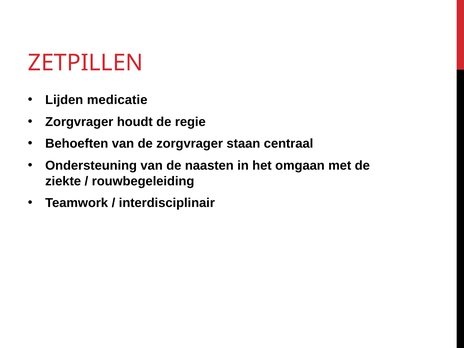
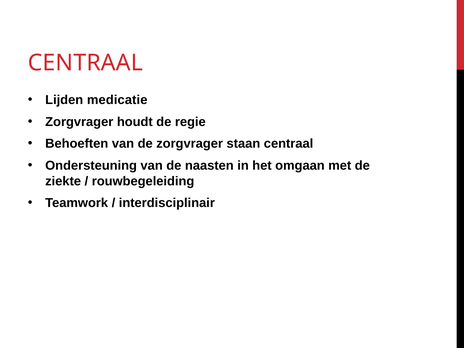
ZETPILLEN at (86, 63): ZETPILLEN -> CENTRAAL
